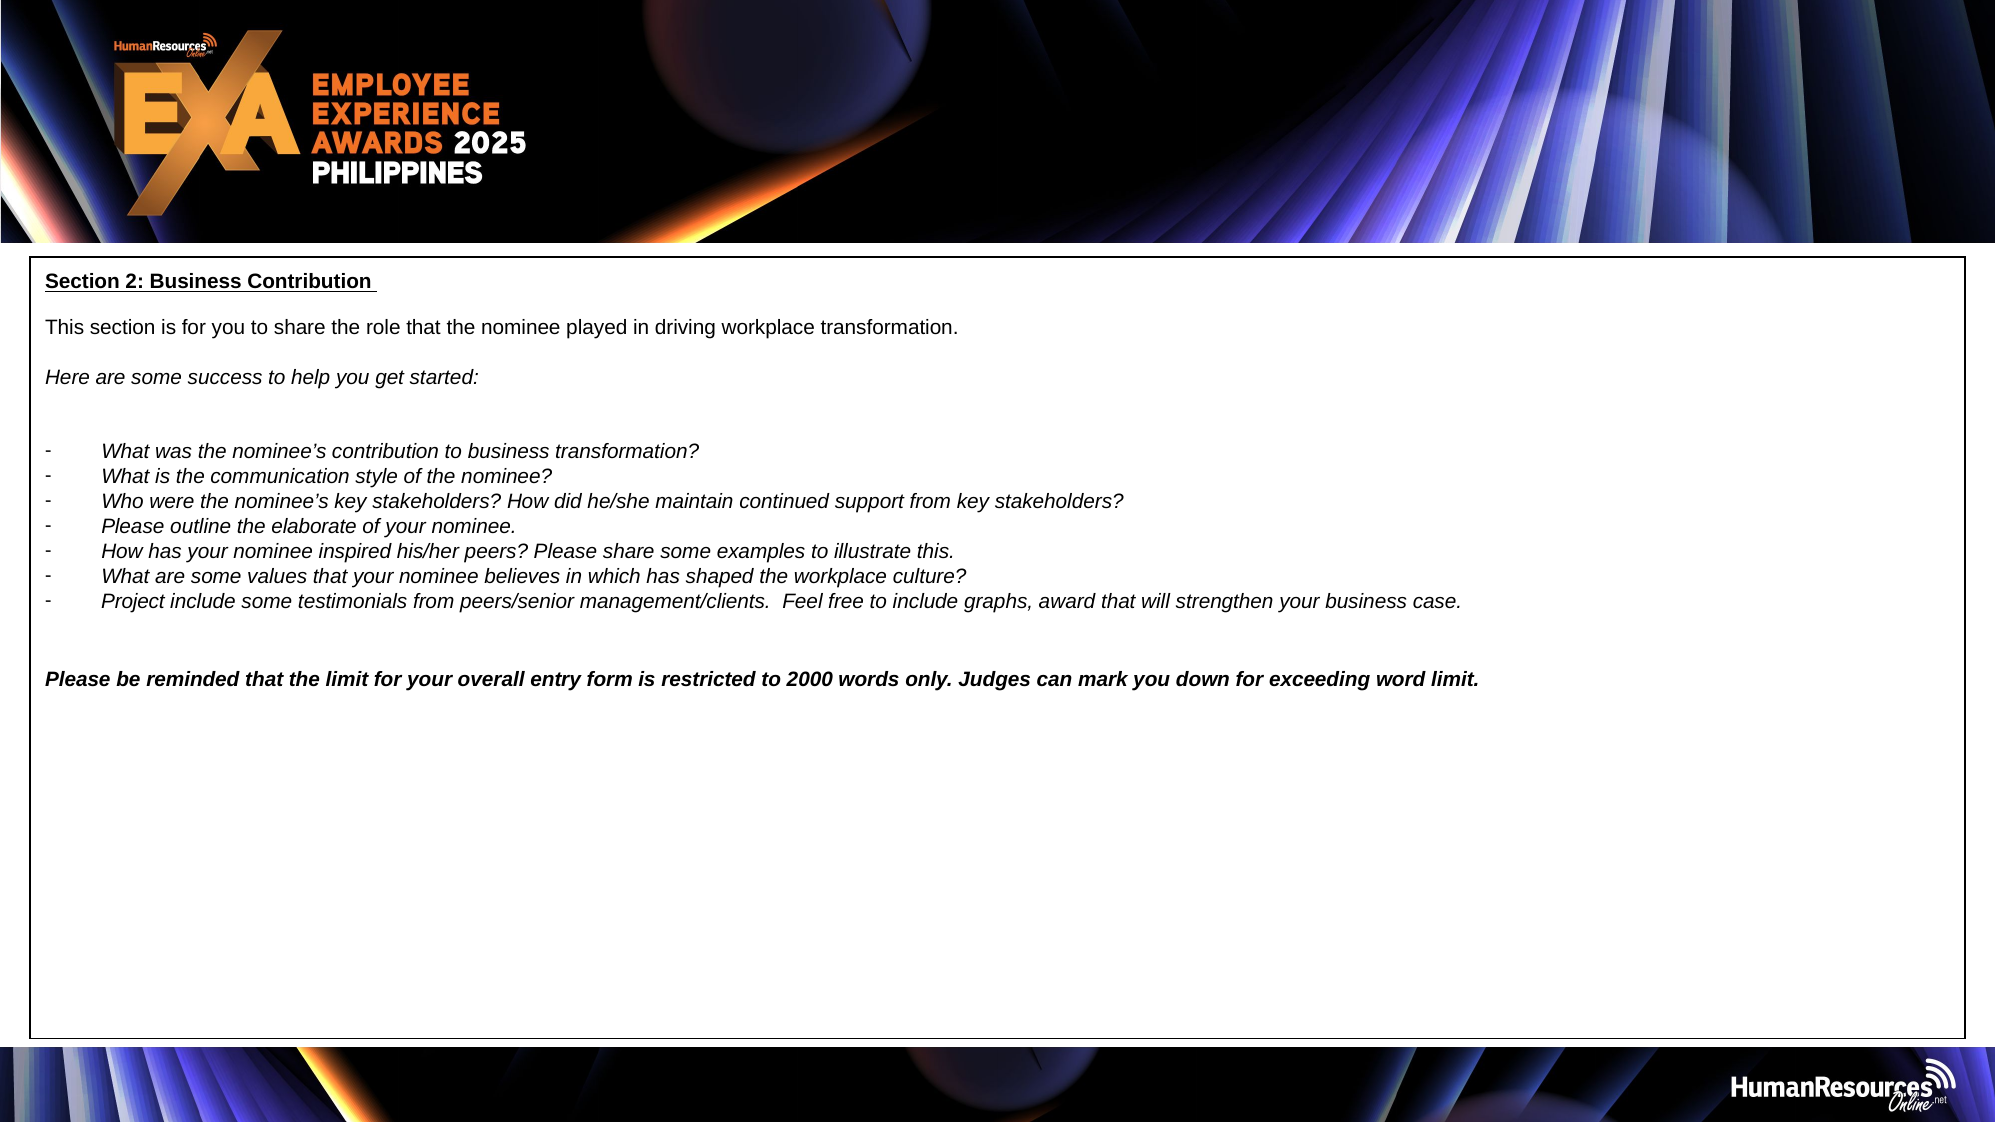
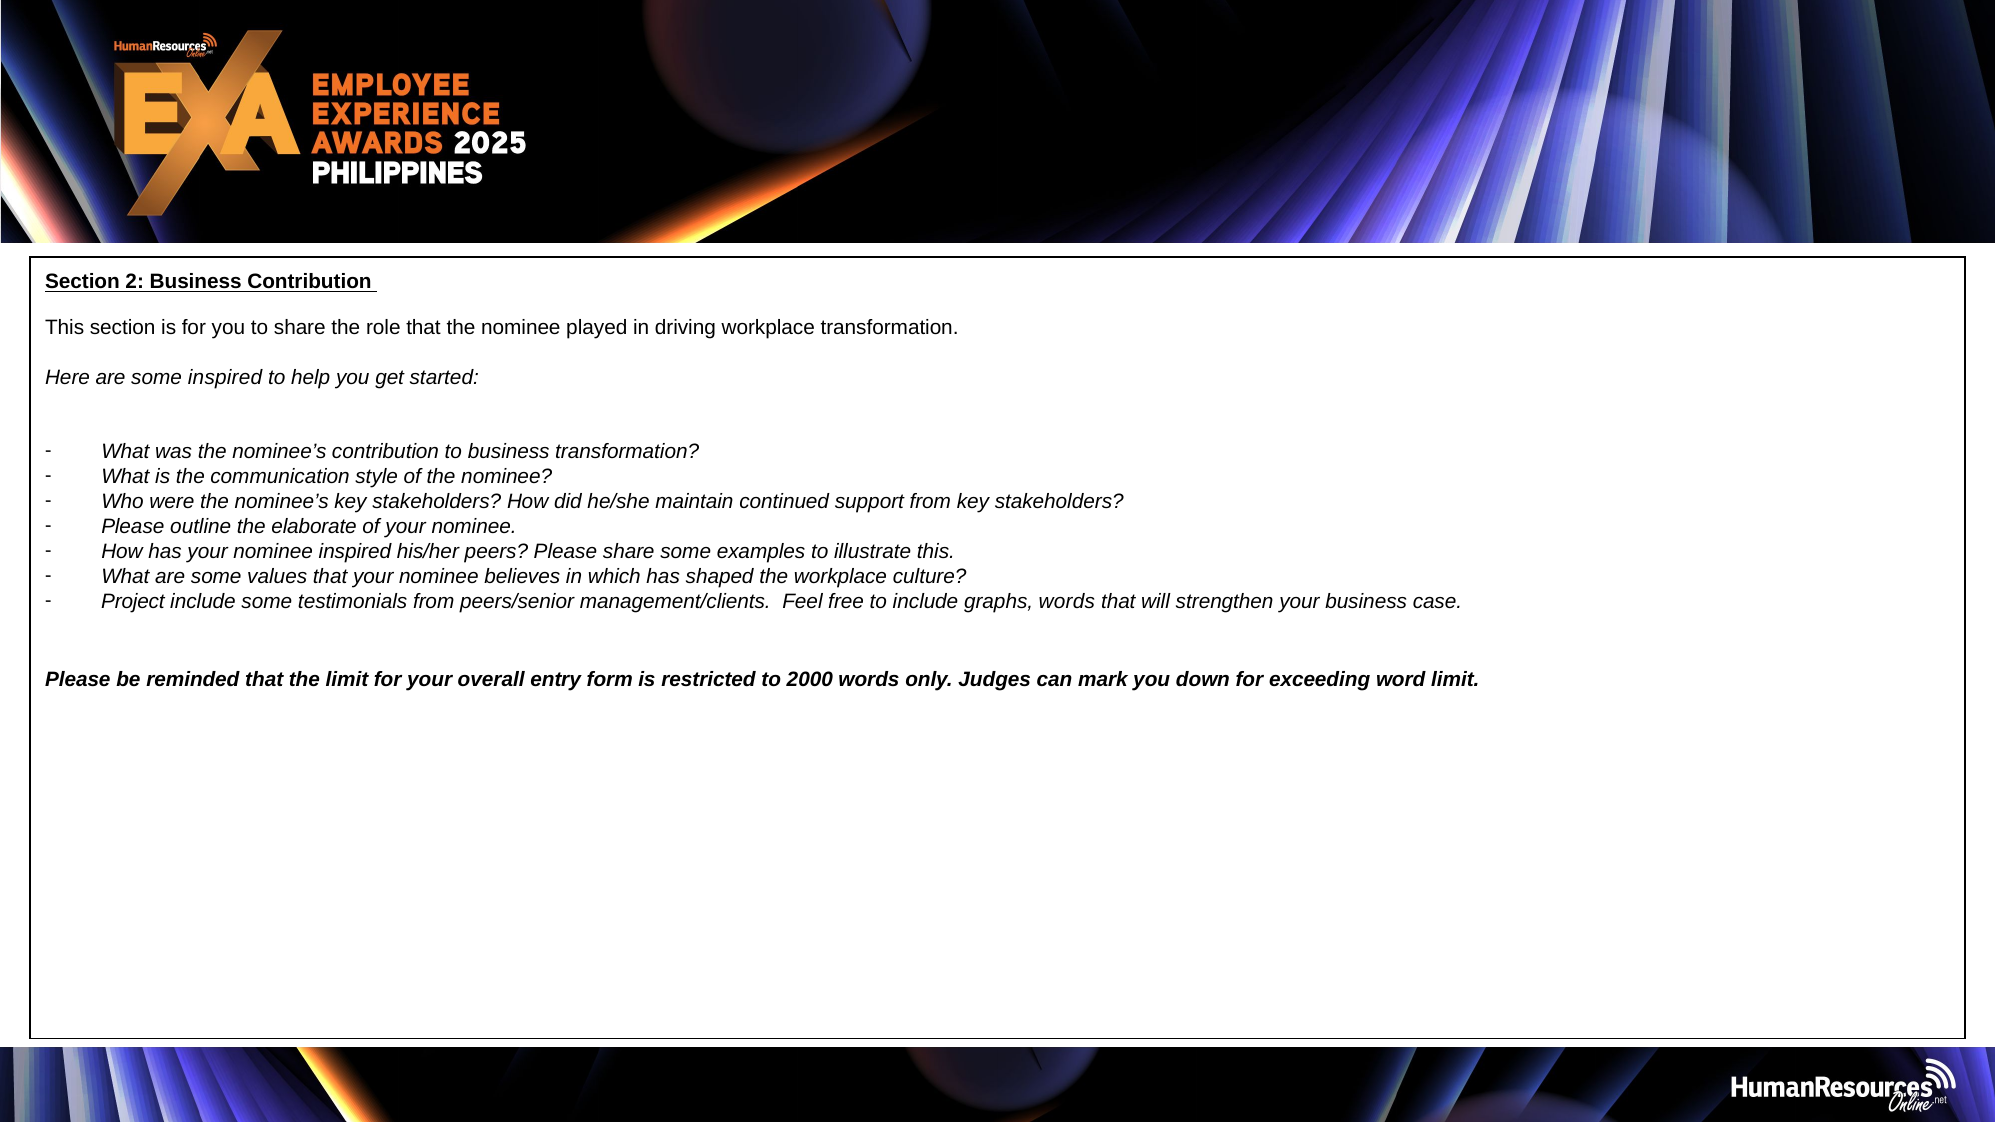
some success: success -> inspired
graphs award: award -> words
